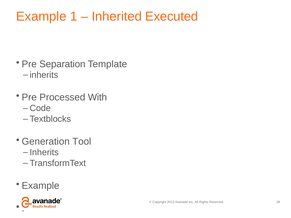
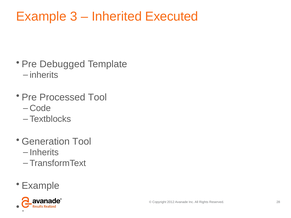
1: 1 -> 3
Separation: Separation -> Debugged
Processed With: With -> Tool
